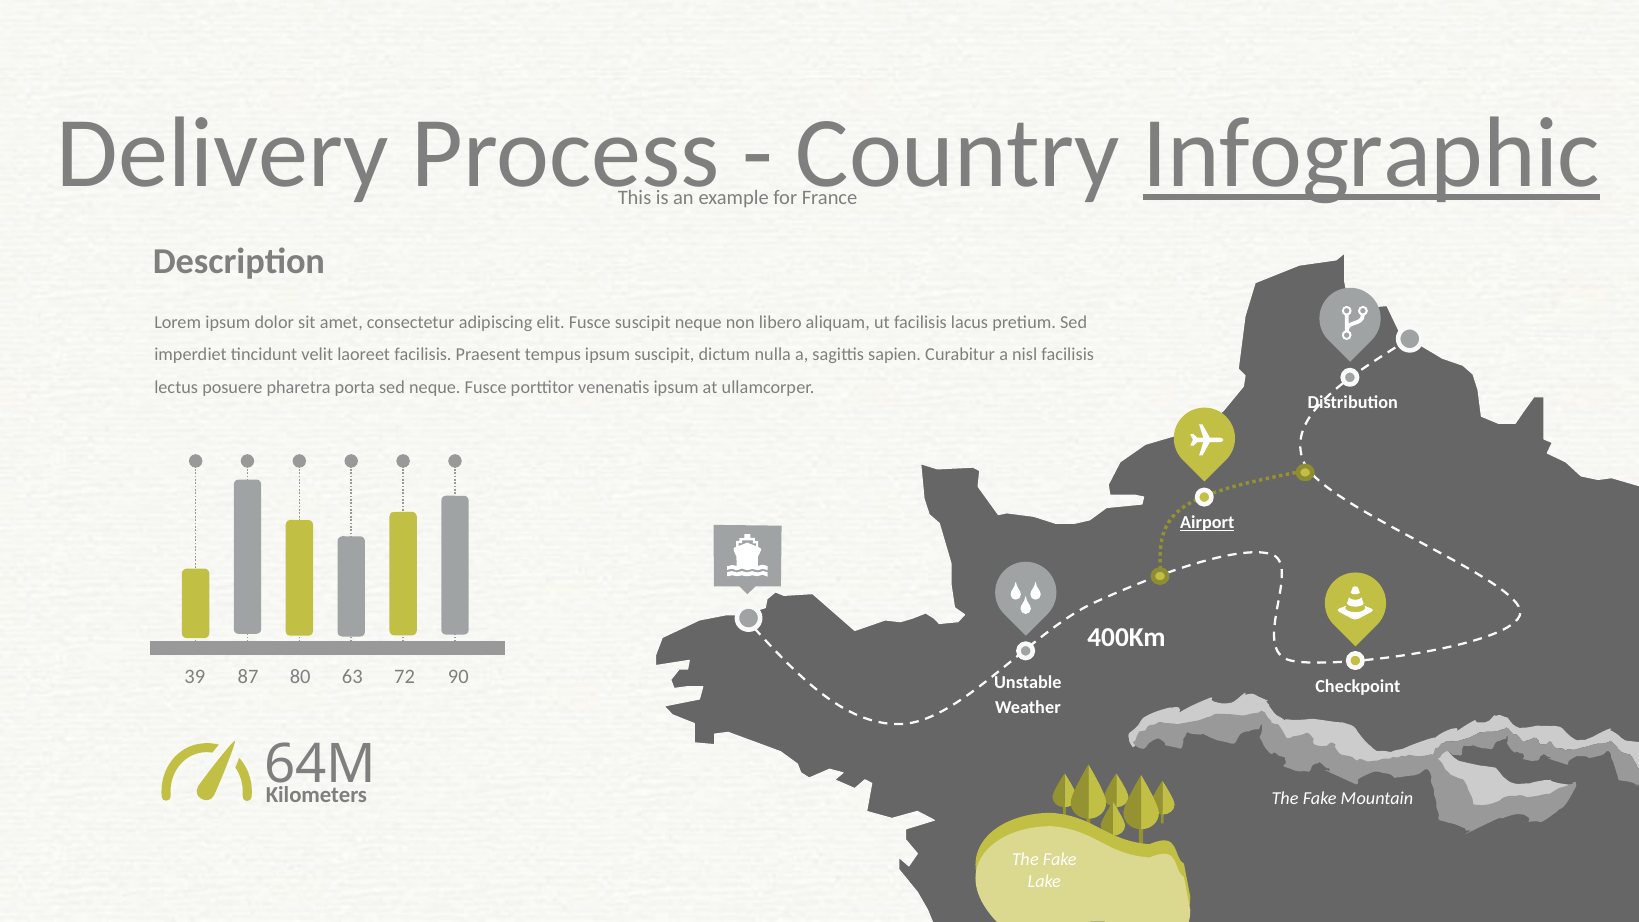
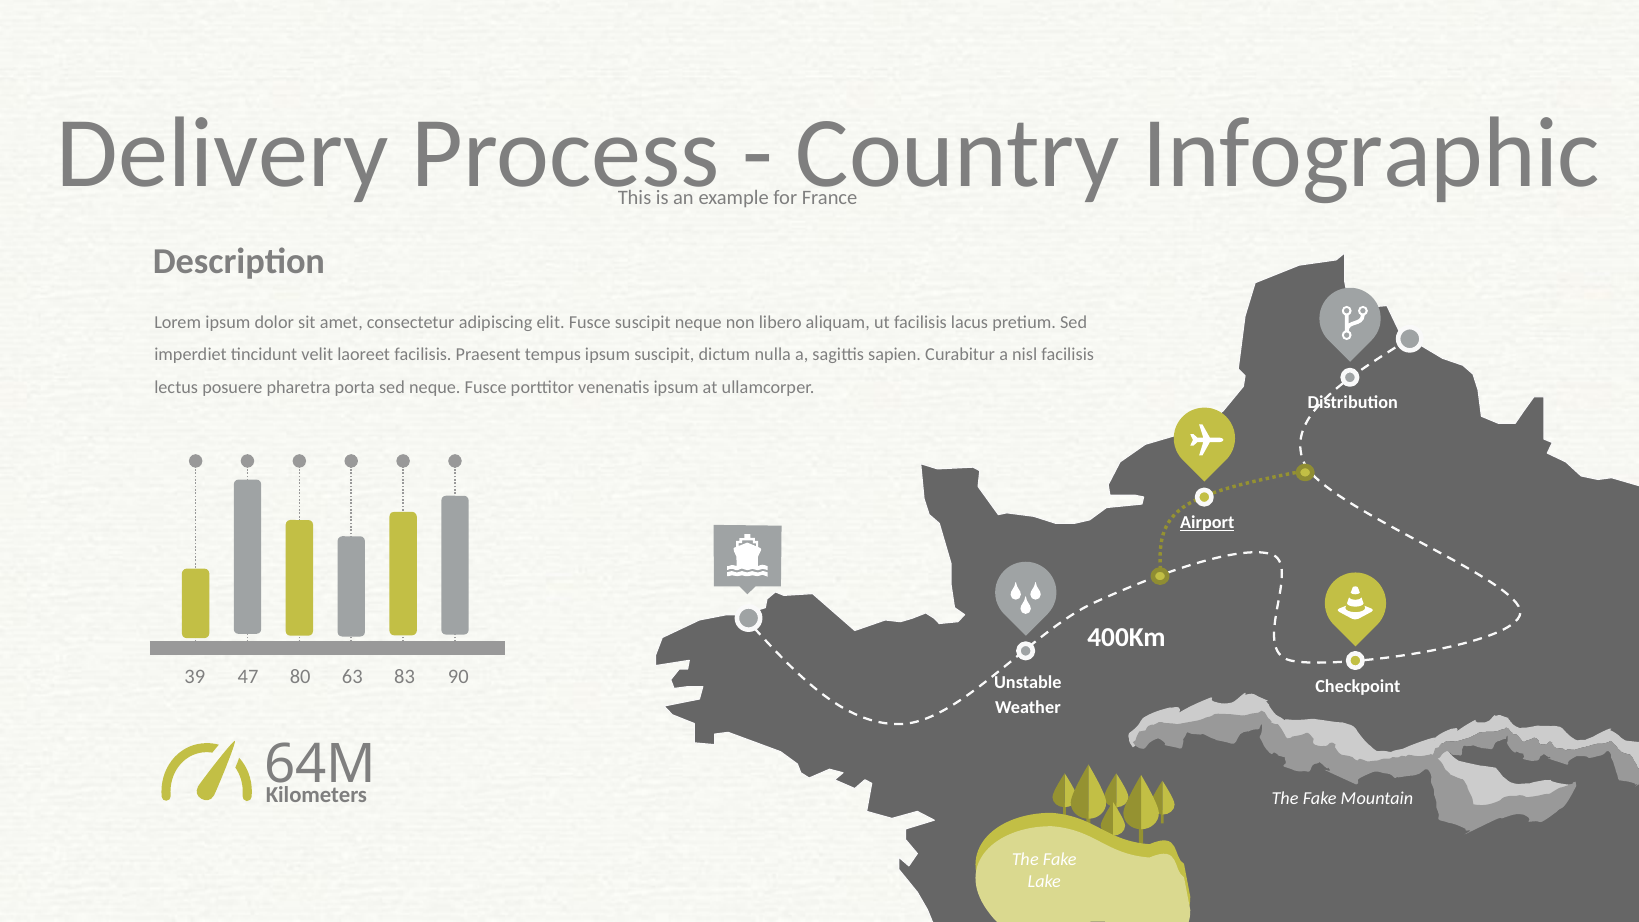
Infographic underline: present -> none
87: 87 -> 47
72: 72 -> 83
